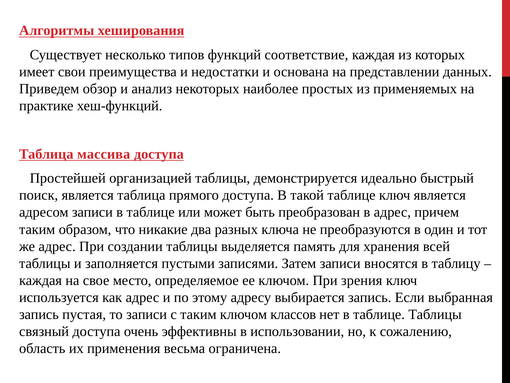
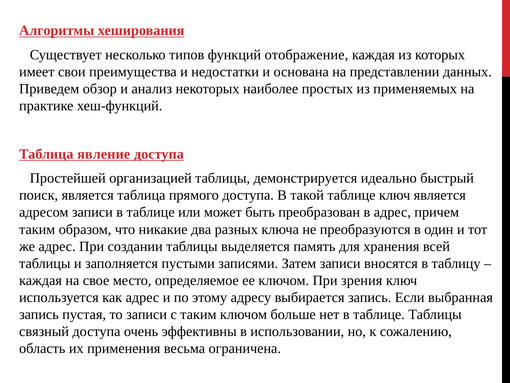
соответствие: соответствие -> отображение
массива: массива -> явление
классов: классов -> больше
